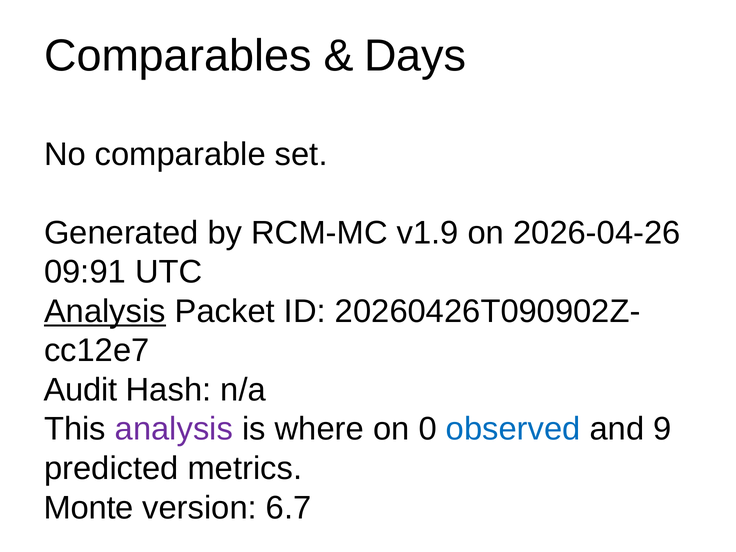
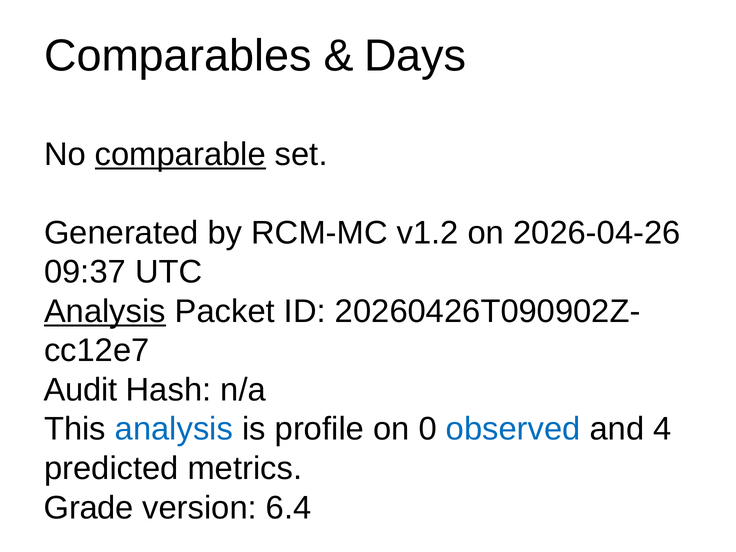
comparable underline: none -> present
v1.9: v1.9 -> v1.2
09:91: 09:91 -> 09:37
analysis at (174, 429) colour: purple -> blue
where: where -> profile
9: 9 -> 4
Monte: Monte -> Grade
6.7: 6.7 -> 6.4
